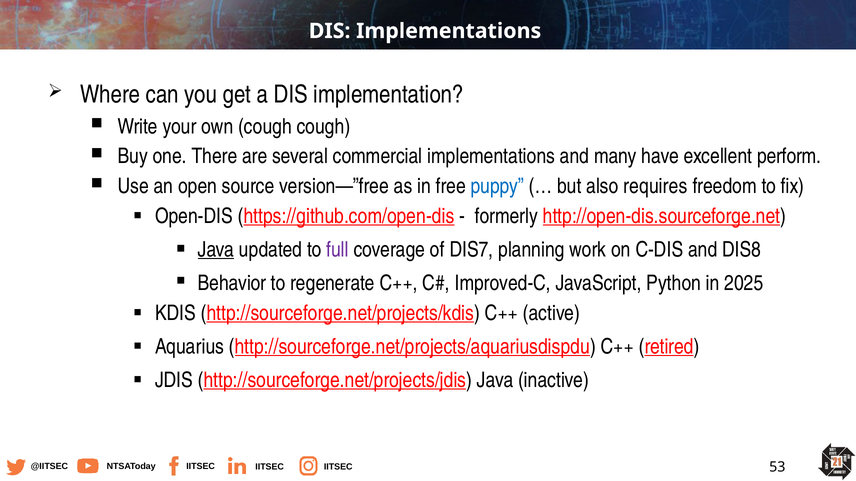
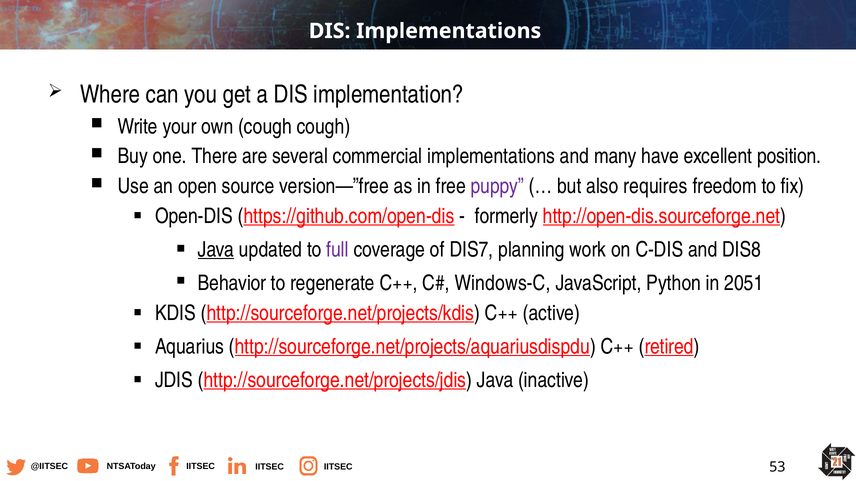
perform: perform -> position
puppy colour: blue -> purple
Improved-C: Improved-C -> Windows-C
2025: 2025 -> 2051
